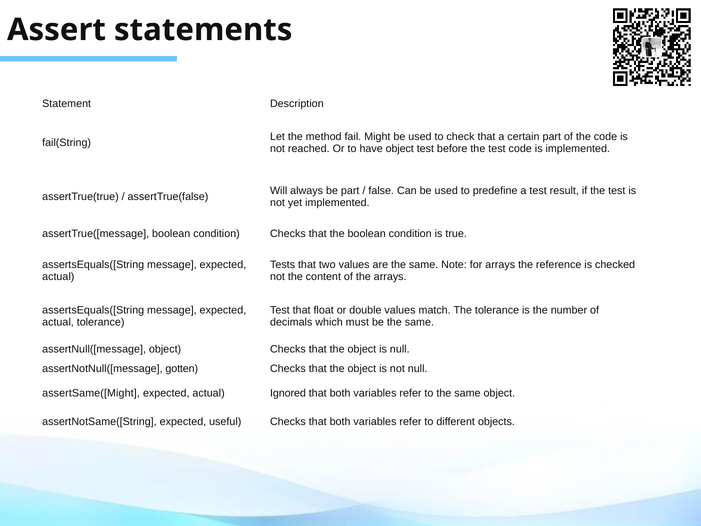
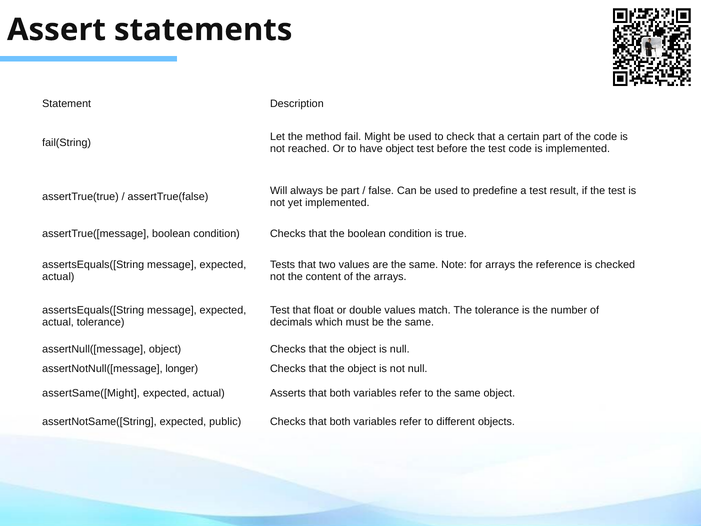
gotten: gotten -> longer
Ignored: Ignored -> Asserts
useful: useful -> public
